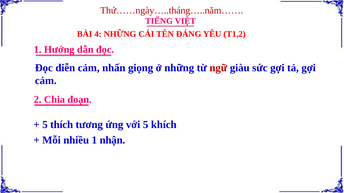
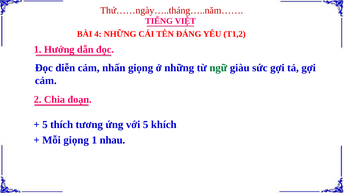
ngữ colour: red -> green
Mỗi nhiều: nhiều -> giọng
nhận: nhận -> nhau
